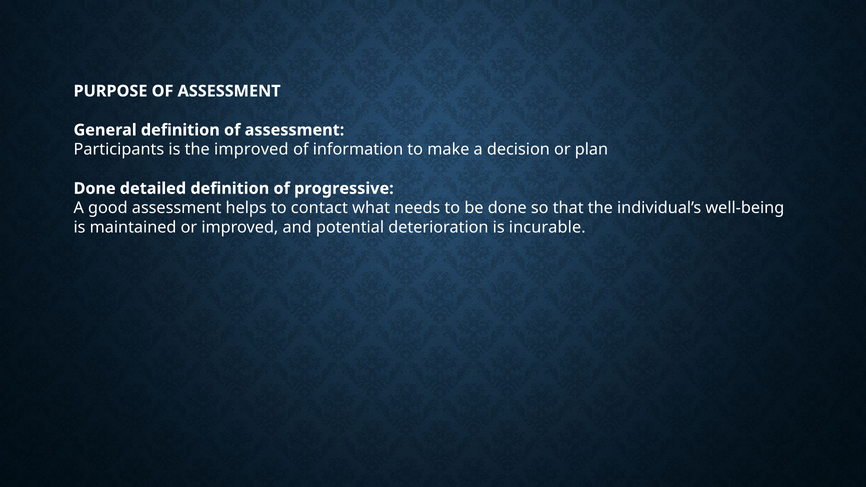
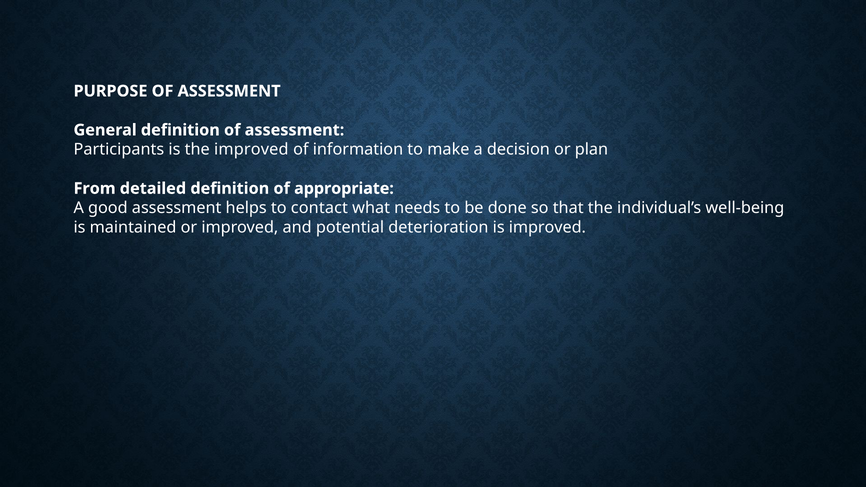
Done at (95, 189): Done -> From
progressive: progressive -> appropriate
is incurable: incurable -> improved
